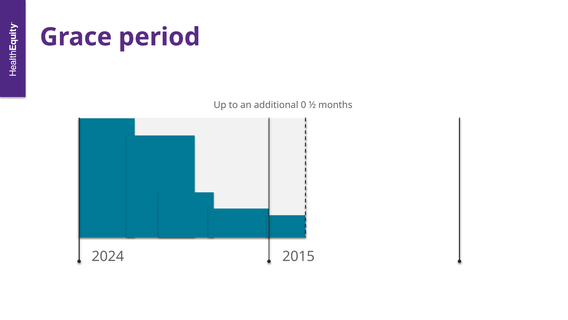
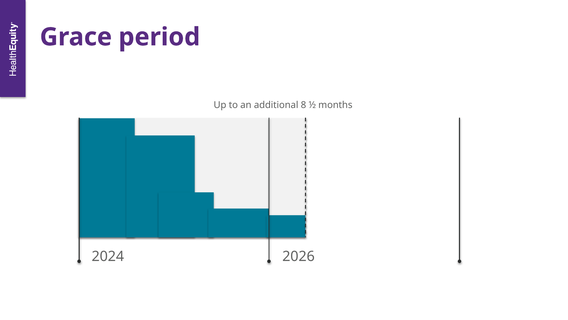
0: 0 -> 8
2015: 2015 -> 2026
